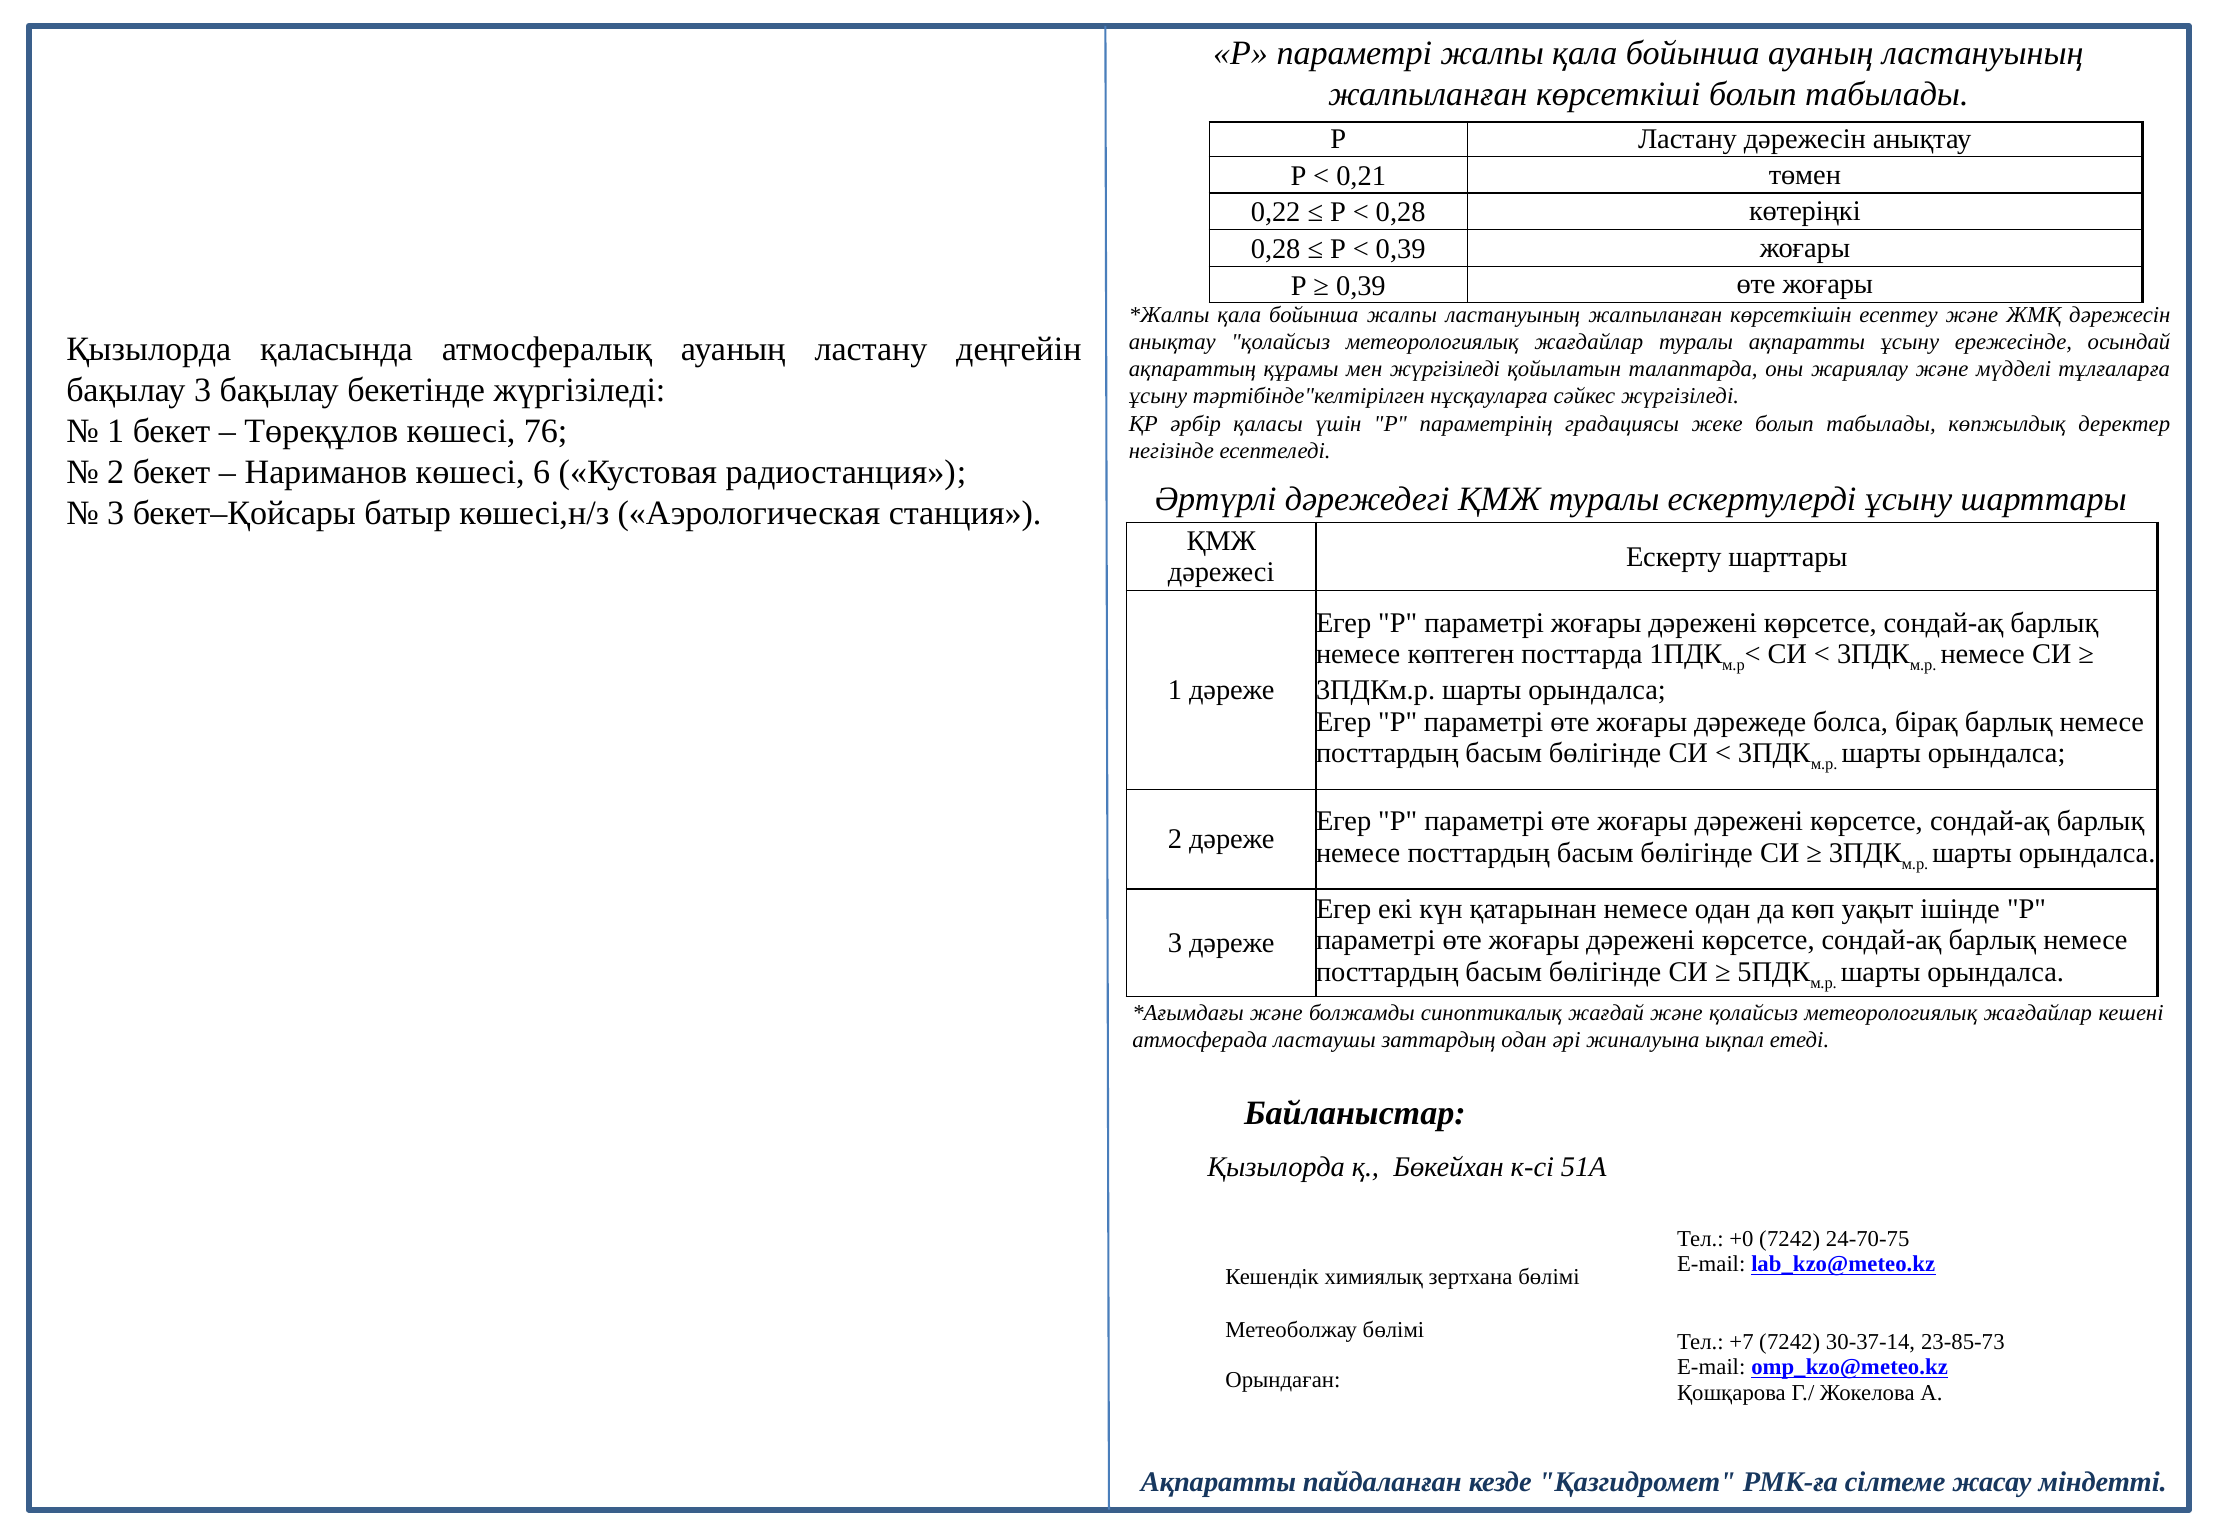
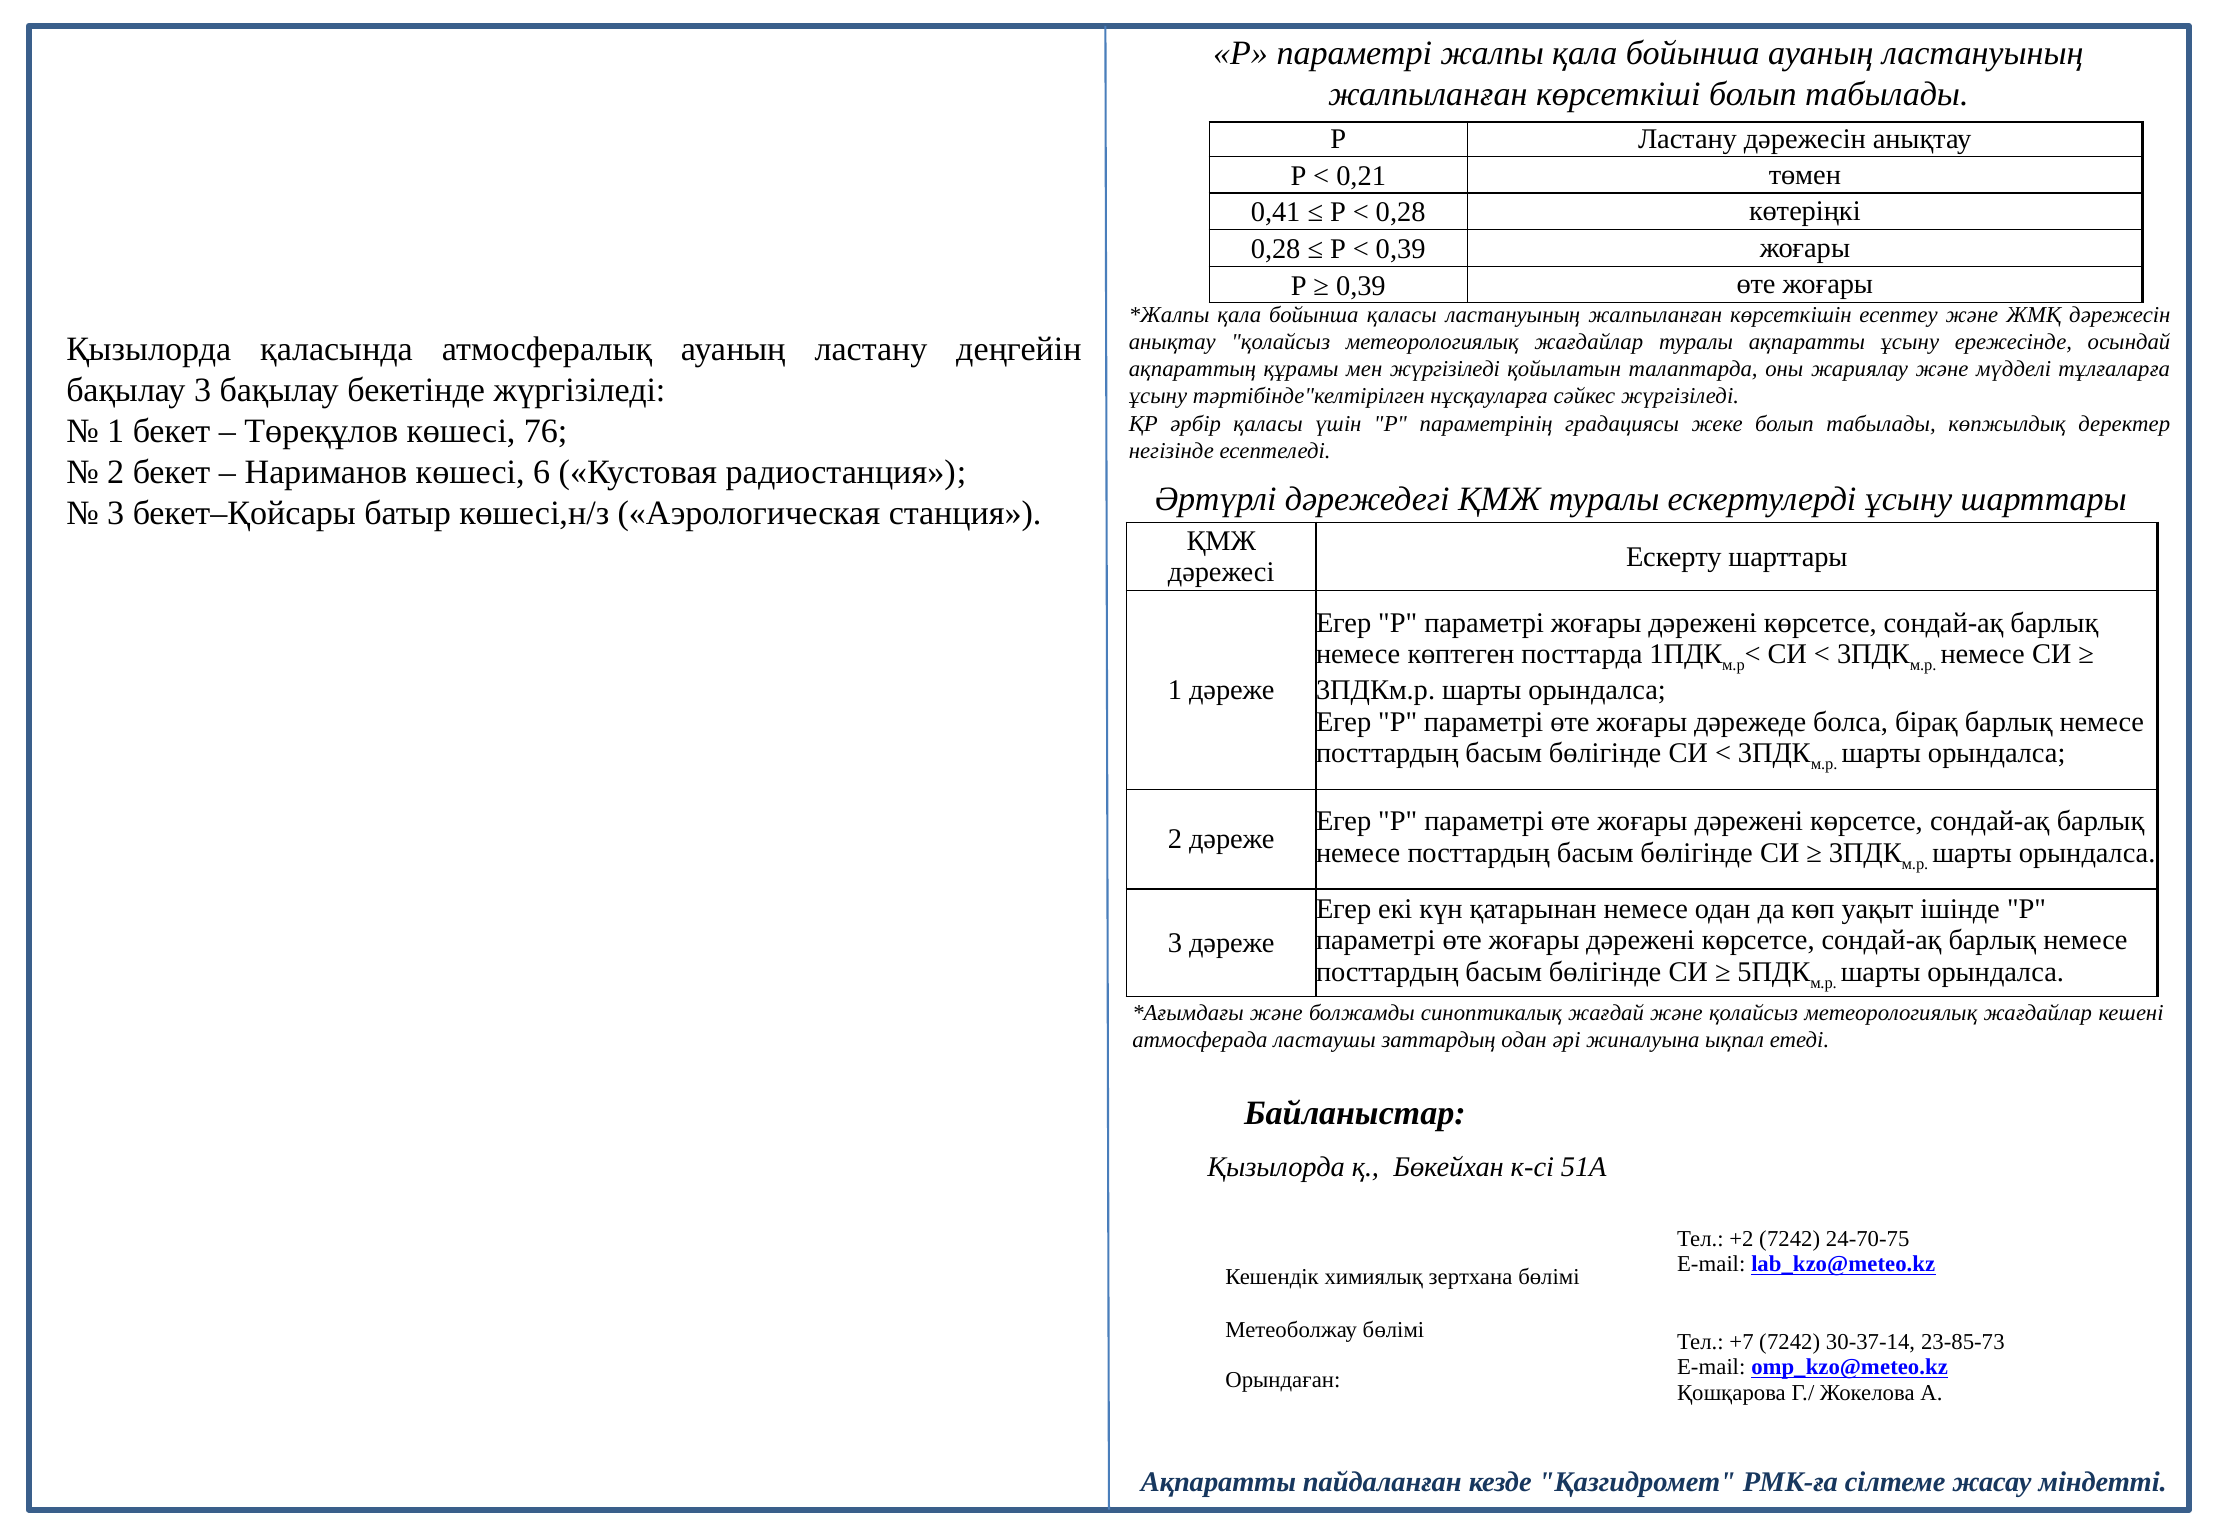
0,22: 0,22 -> 0,41
бойынша жалпы: жалпы -> қаласы
+0: +0 -> +2
